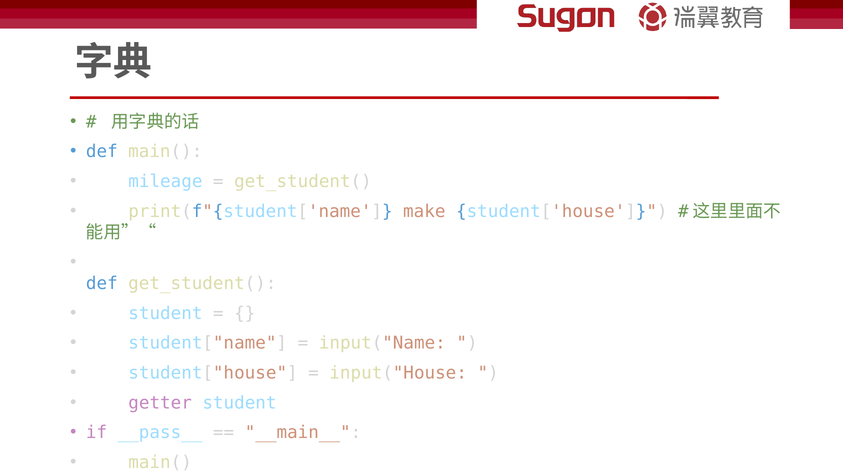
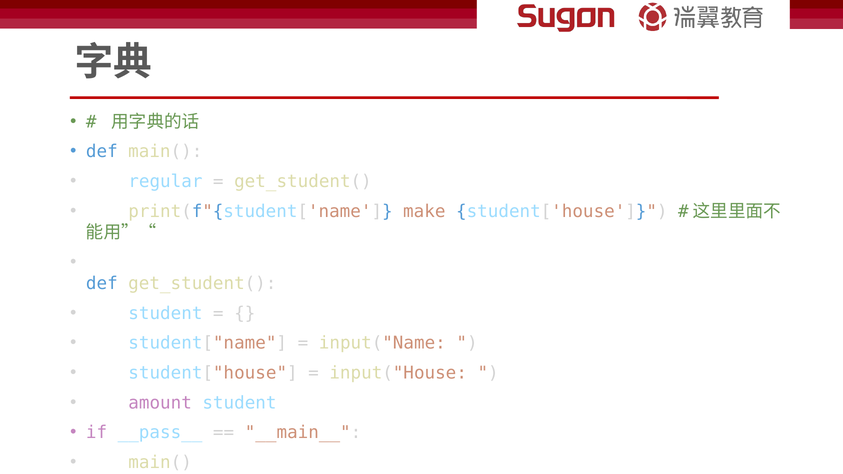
mileage: mileage -> regular
getter: getter -> amount
